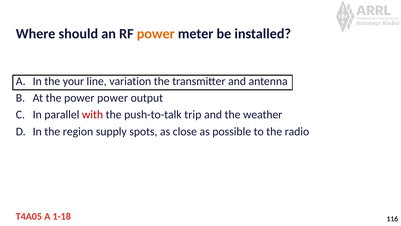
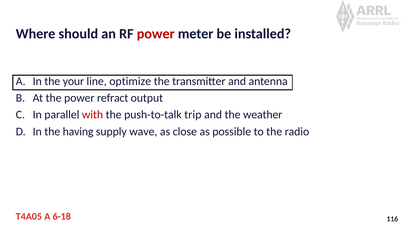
power at (156, 34) colour: orange -> red
variation: variation -> optimize
power power: power -> refract
region: region -> having
spots: spots -> wave
1-18: 1-18 -> 6-18
